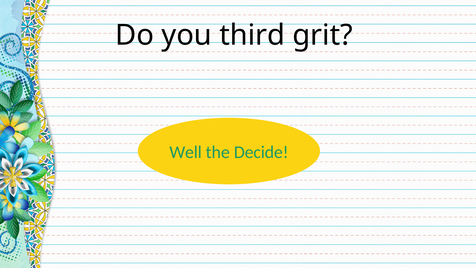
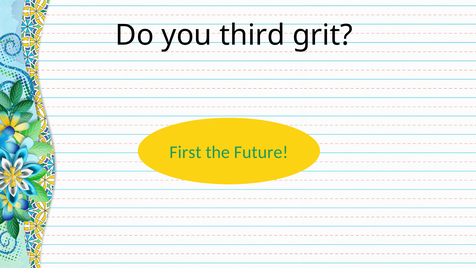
Well: Well -> First
Decide: Decide -> Future
